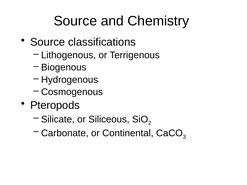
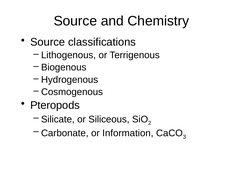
Continental: Continental -> Information
